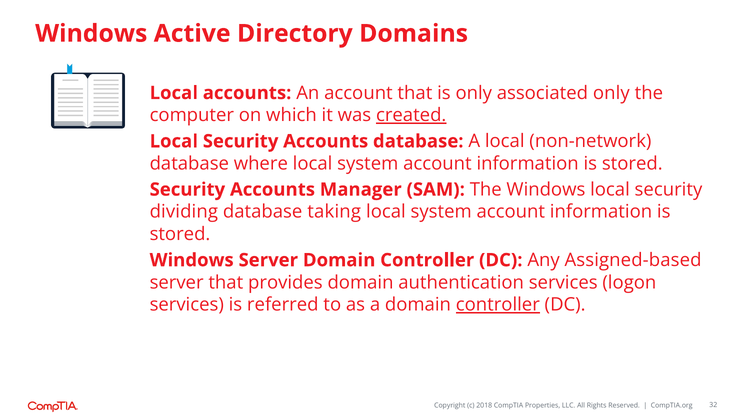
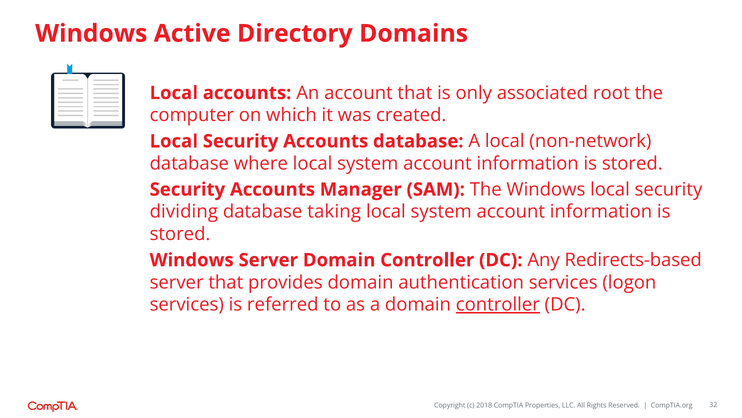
associated only: only -> root
created underline: present -> none
Assigned-based: Assigned-based -> Redirects-based
